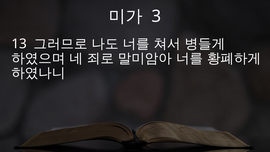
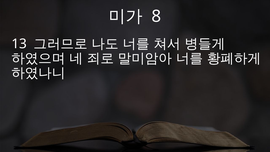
3: 3 -> 8
